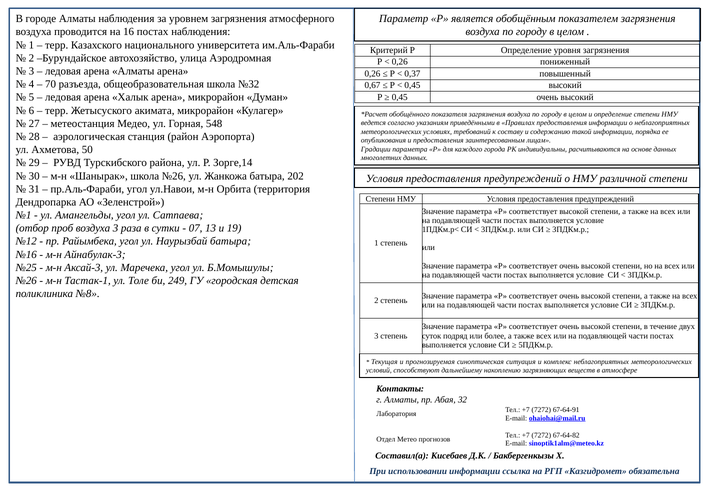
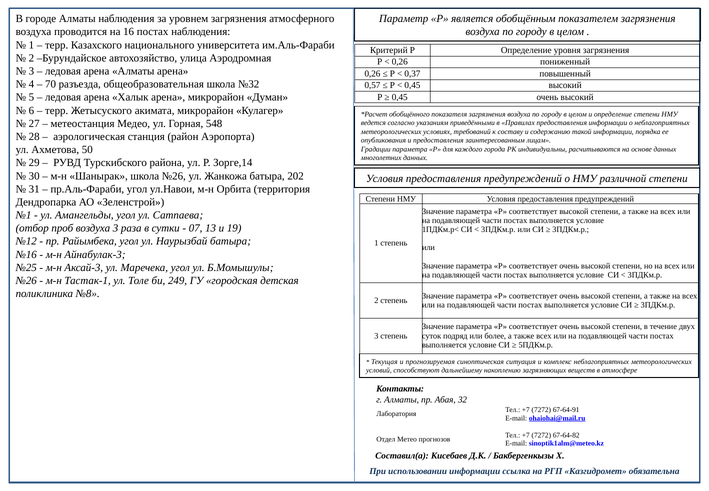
0,67: 0,67 -> 0,57
